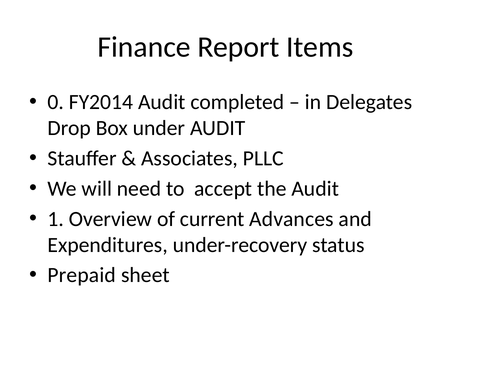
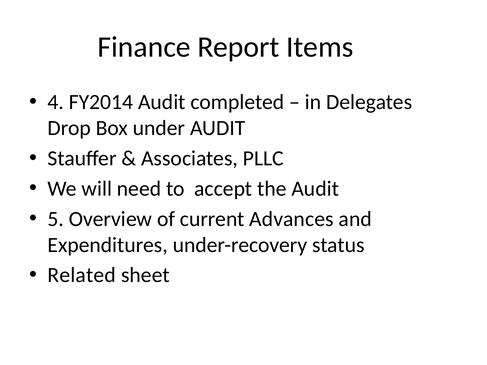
0: 0 -> 4
1: 1 -> 5
Prepaid: Prepaid -> Related
